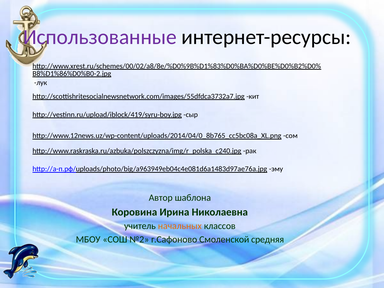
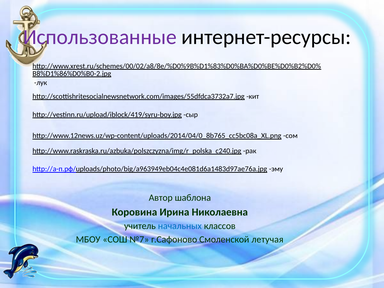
начальных colour: orange -> blue
№2: №2 -> №7
средняя: средняя -> летучая
